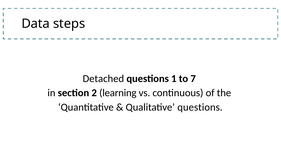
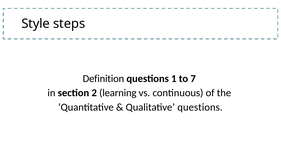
Data: Data -> Style
Detached: Detached -> Definition
